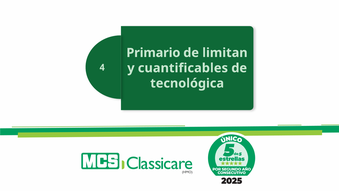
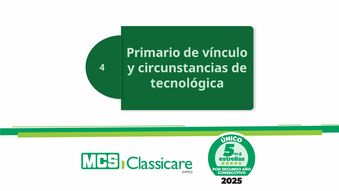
limitan: limitan -> vínculo
cuantificables: cuantificables -> circunstancias
